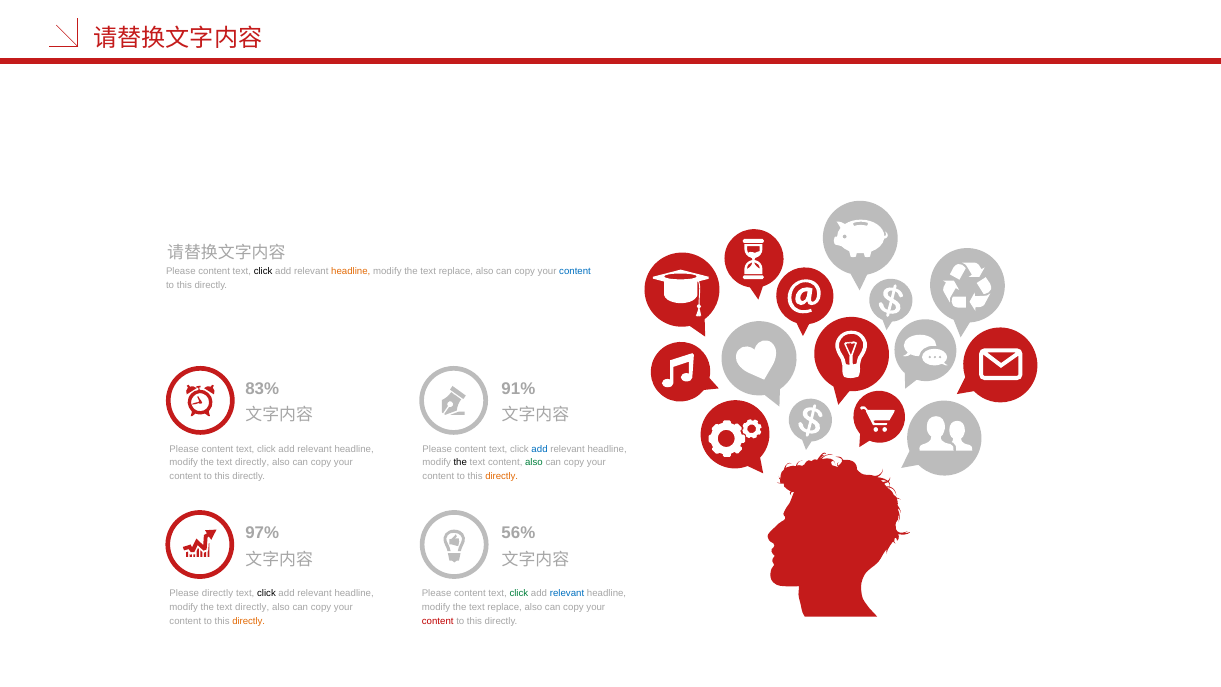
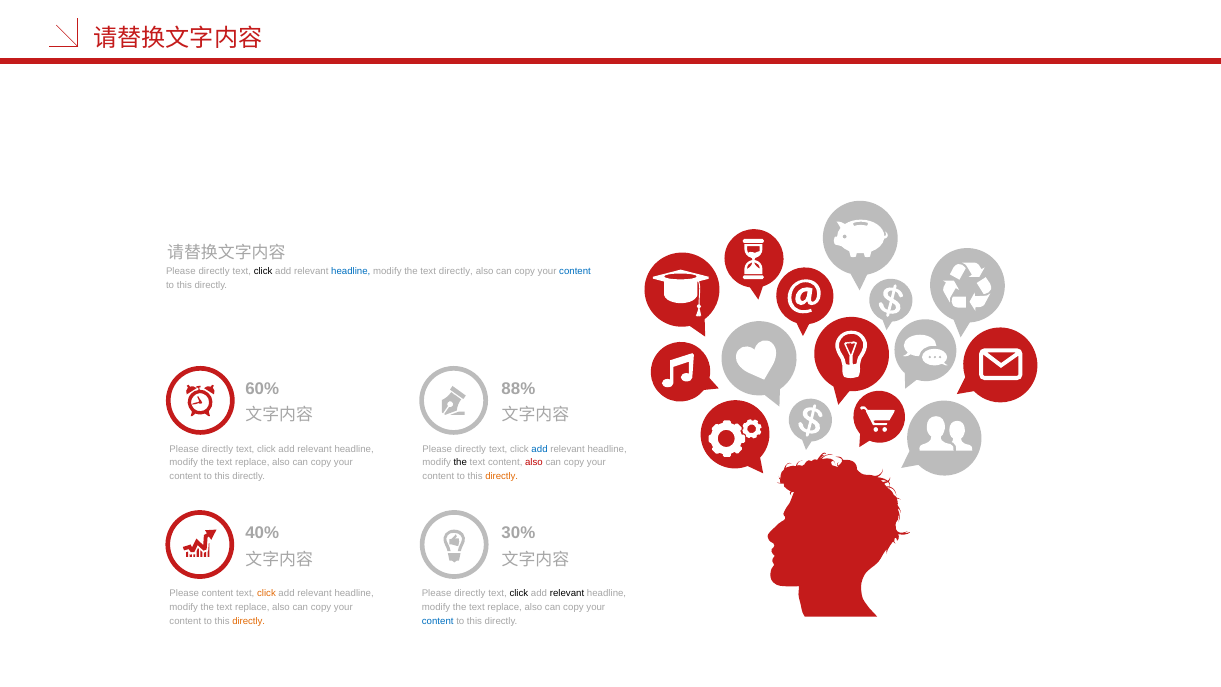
content at (214, 271): content -> directly
headline at (351, 271) colour: orange -> blue
replace at (456, 271): replace -> directly
83%: 83% -> 60%
91%: 91% -> 88%
content at (218, 449): content -> directly
content at (471, 449): content -> directly
directly at (252, 463): directly -> replace
also at (534, 463) colour: green -> red
97%: 97% -> 40%
56%: 56% -> 30%
Please directly: directly -> content
click at (266, 593) colour: black -> orange
content at (470, 593): content -> directly
click at (519, 593) colour: green -> black
relevant at (567, 593) colour: blue -> black
directly at (252, 607): directly -> replace
content at (438, 621) colour: red -> blue
